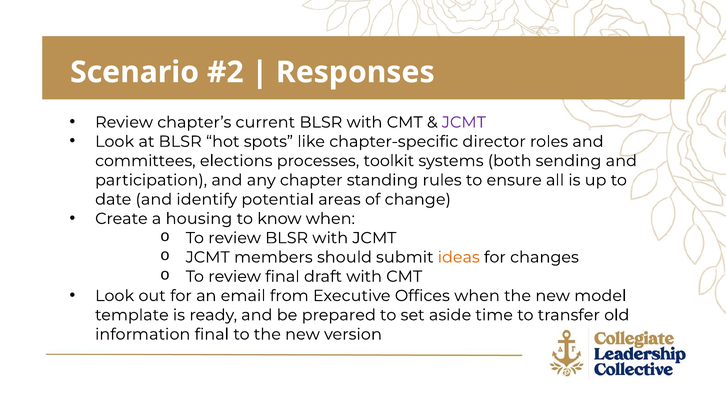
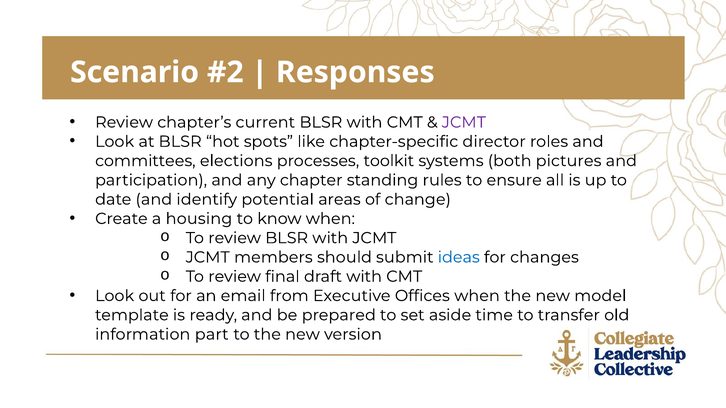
sending: sending -> pictures
ideas colour: orange -> blue
information final: final -> part
